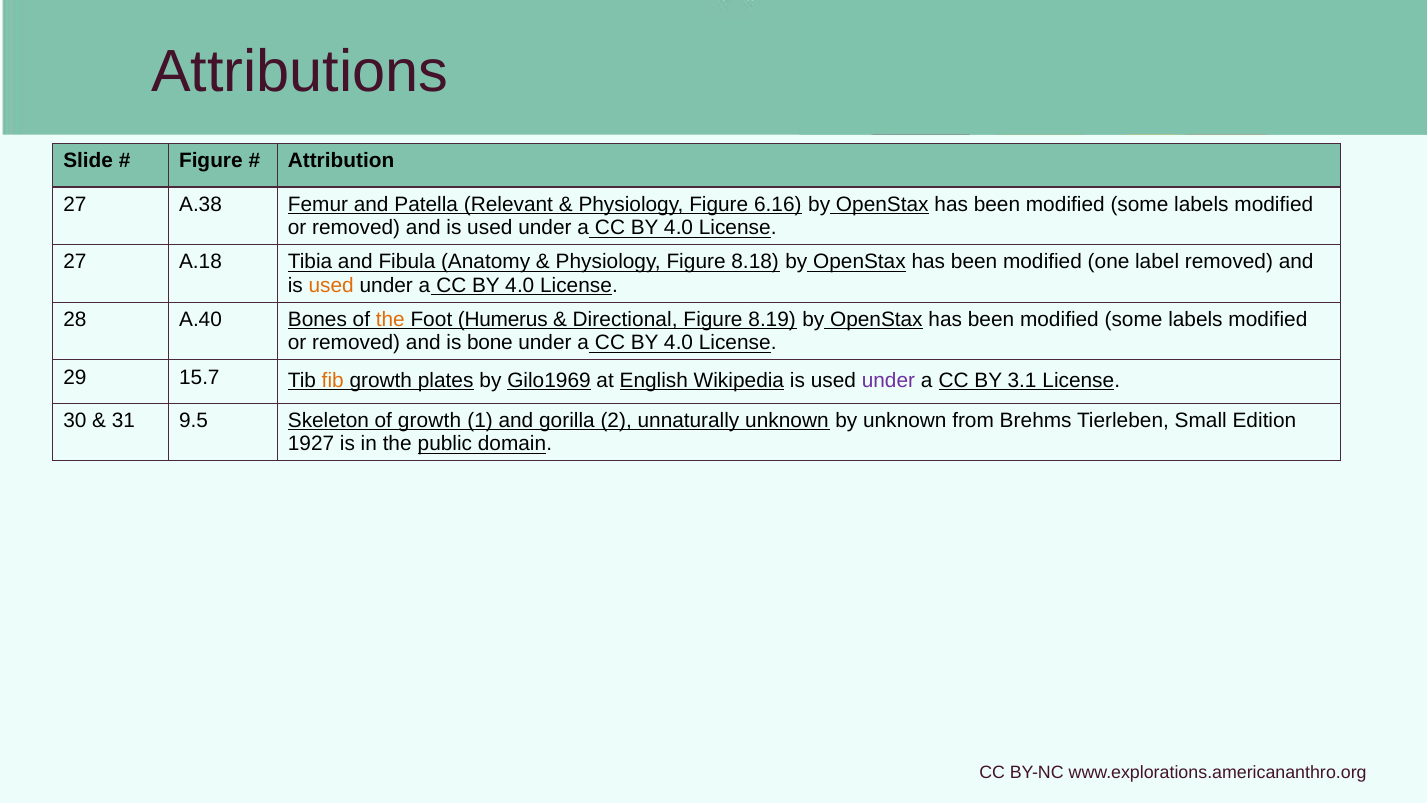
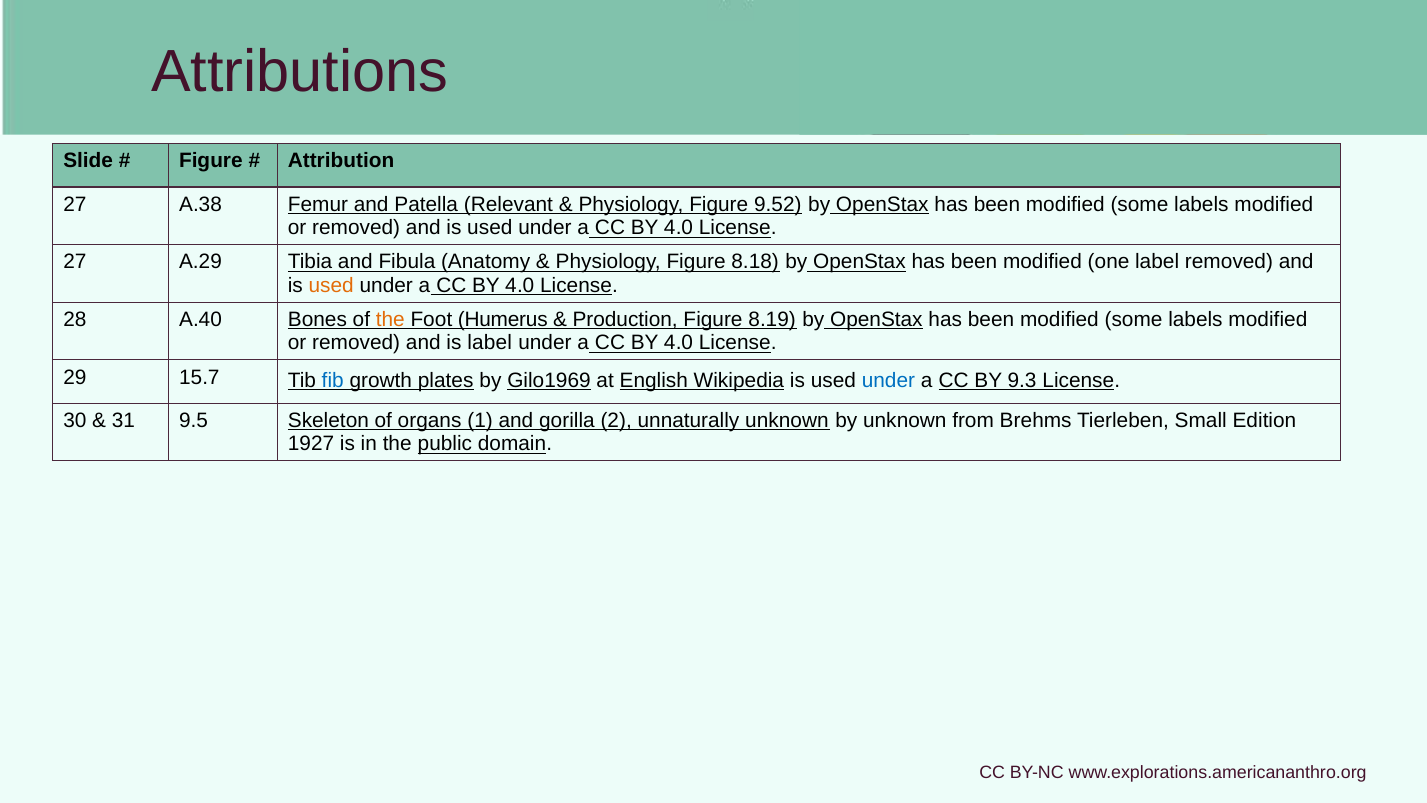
6.16: 6.16 -> 9.52
A.18: A.18 -> A.29
Directional: Directional -> Production
is bone: bone -> label
fib colour: orange -> blue
under at (888, 380) colour: purple -> blue
3.1: 3.1 -> 9.3
of growth: growth -> organs
